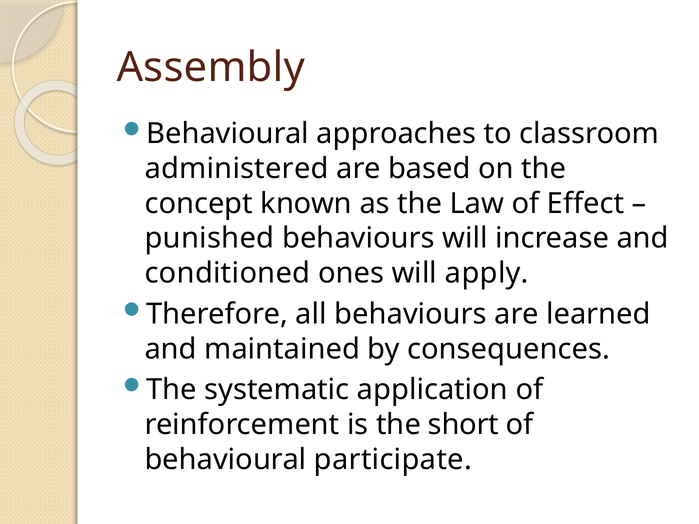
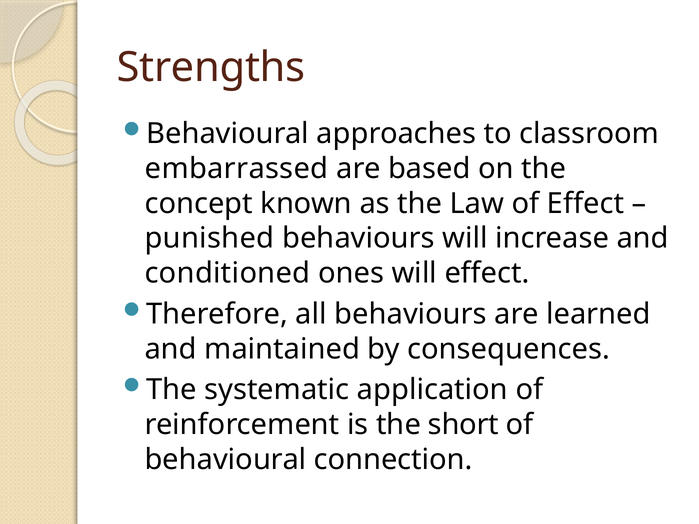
Assembly: Assembly -> Strengths
administered: administered -> embarrassed
will apply: apply -> effect
participate: participate -> connection
